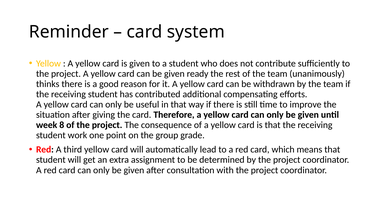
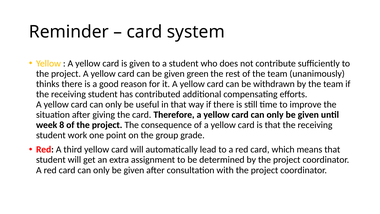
ready: ready -> green
